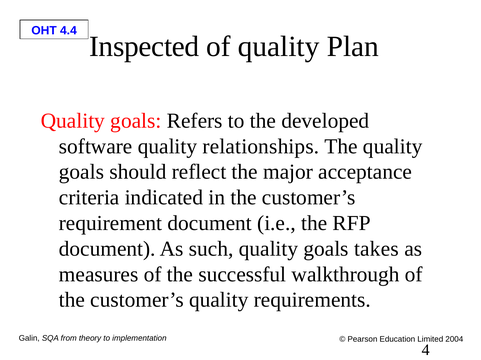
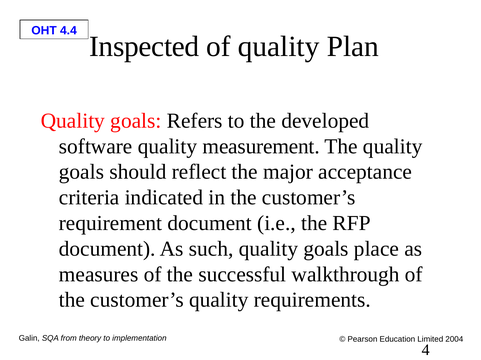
relationships: relationships -> measurement
takes: takes -> place
